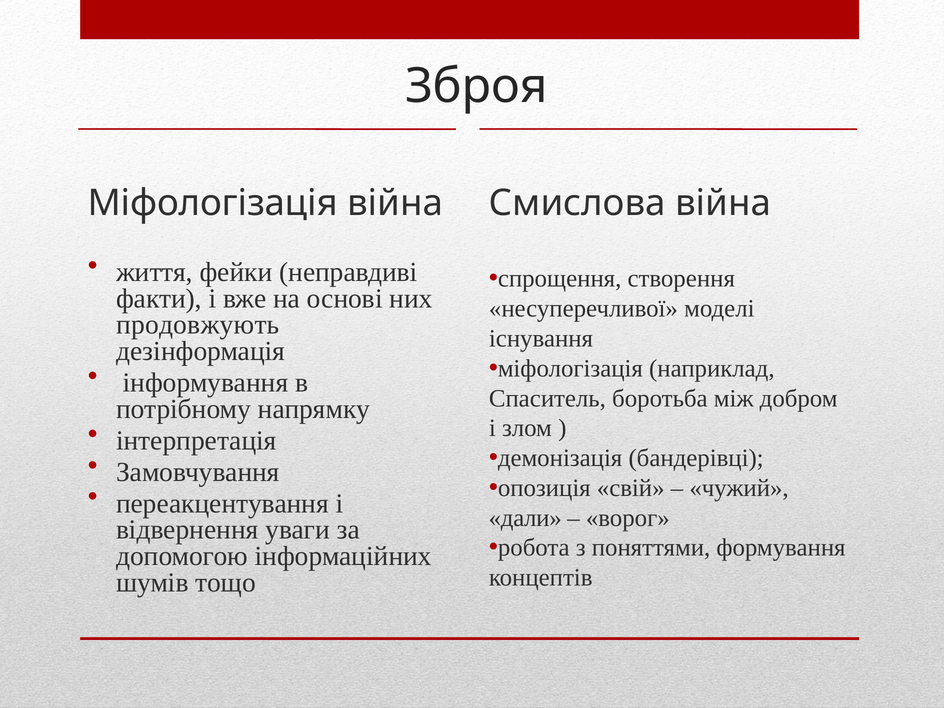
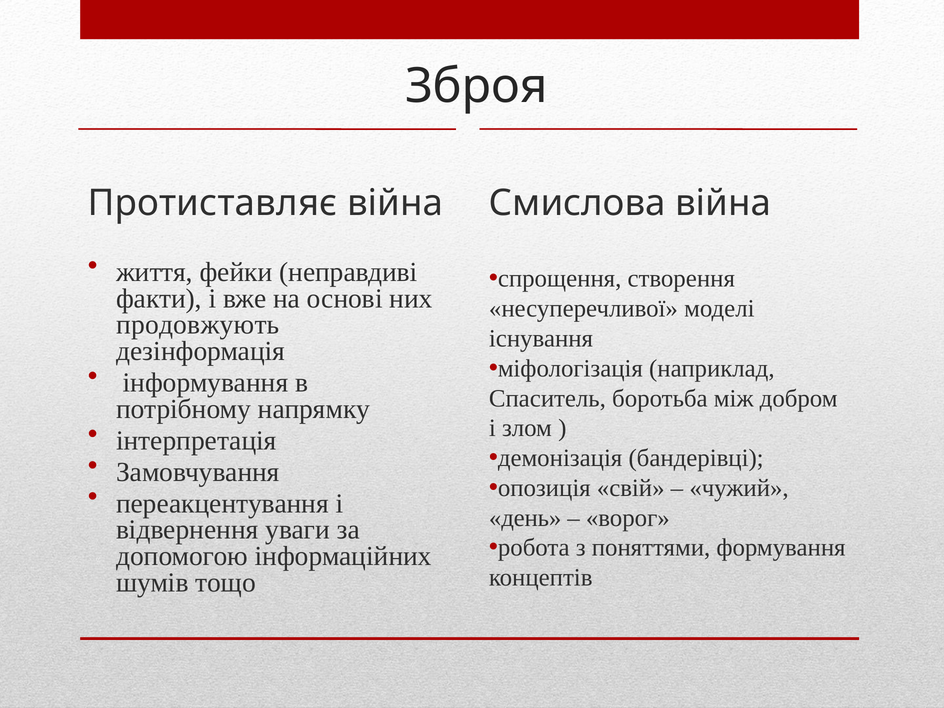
Міфологізація at (213, 203): Міфологізація -> Протиставляє
дали: дали -> день
